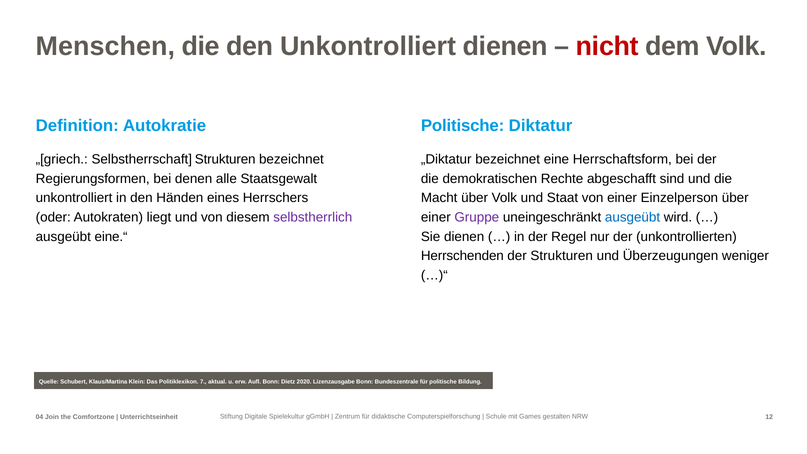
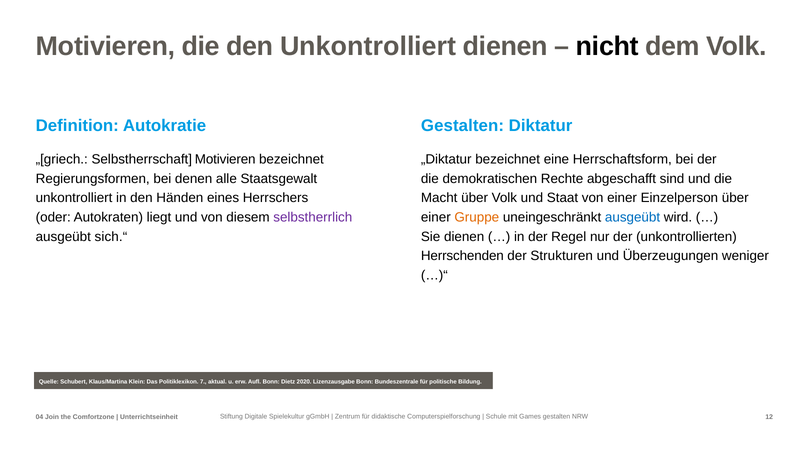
Menschen at (105, 46): Menschen -> Motivieren
nicht colour: red -> black
Autokratie Politische: Politische -> Gestalten
Selbstherrschaft Strukturen: Strukturen -> Motivieren
Gruppe colour: purple -> orange
eine.“: eine.“ -> sich.“
